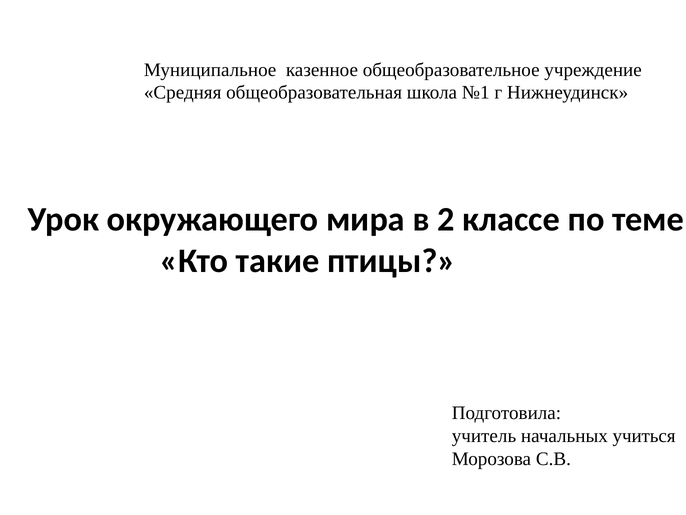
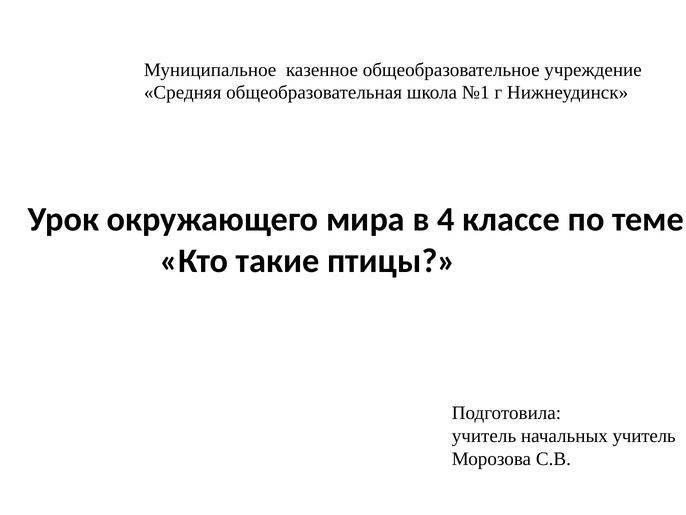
2: 2 -> 4
начальных учиться: учиться -> учитель
